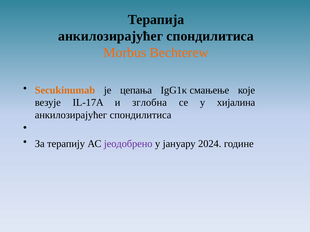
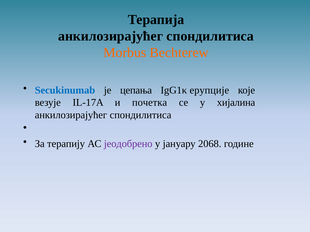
Secukinumab colour: orange -> blue
смањење: смањење -> ерупције
зглобна: зглобна -> почетка
2024: 2024 -> 2068
